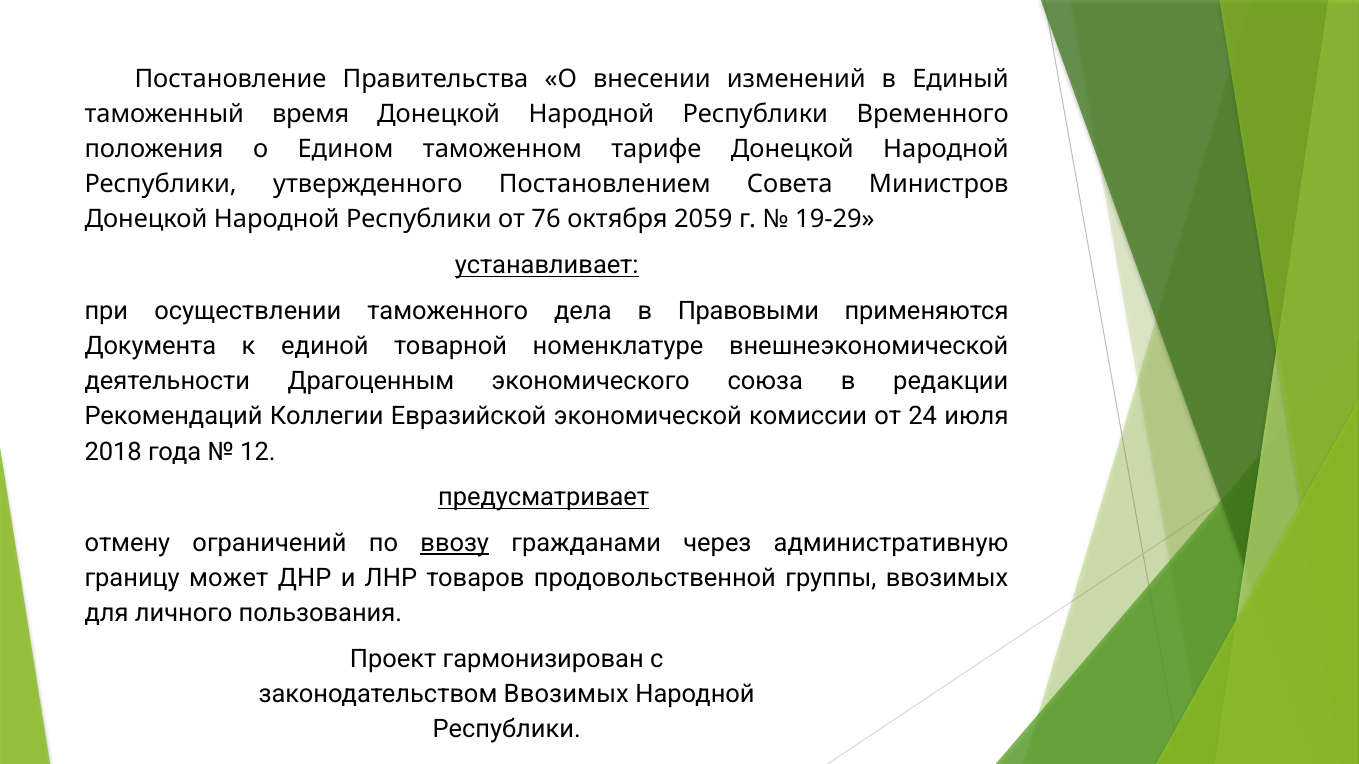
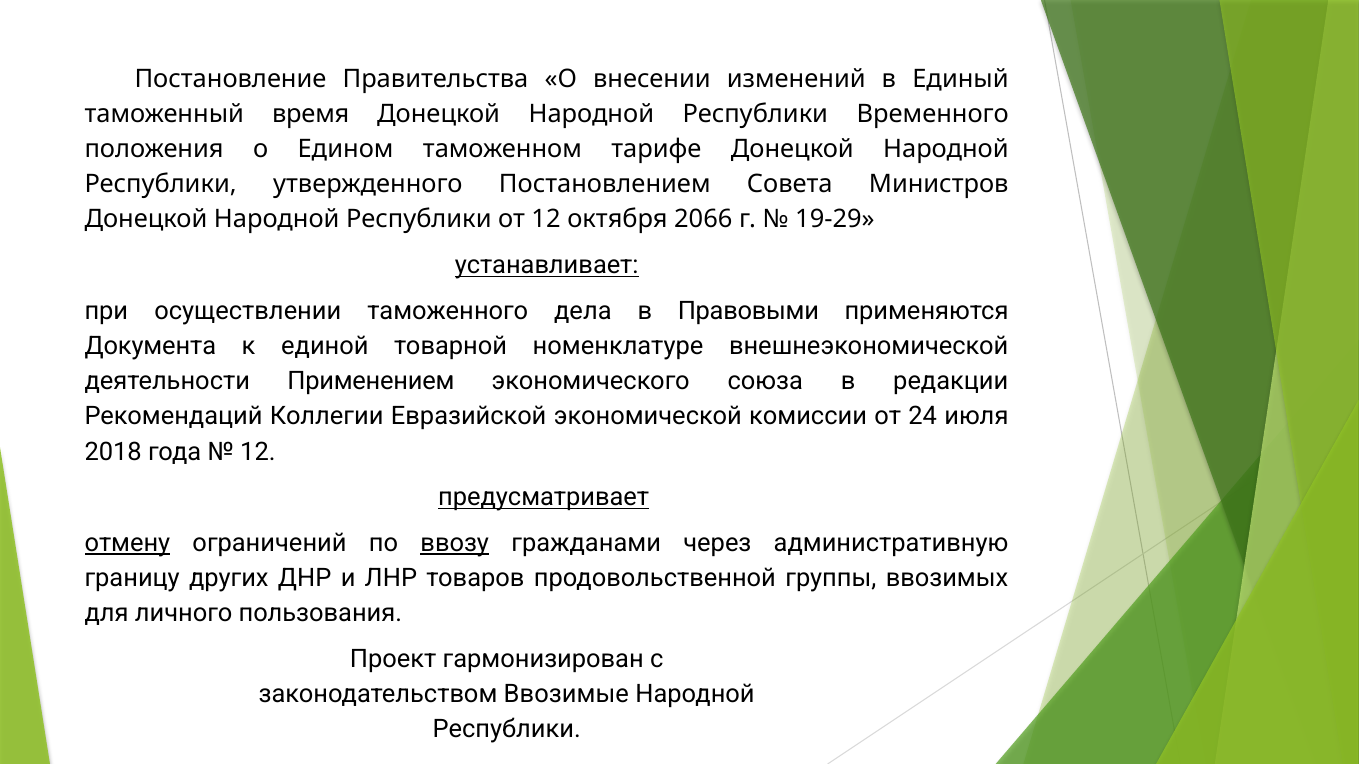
от 76: 76 -> 12
2059: 2059 -> 2066
Драгоценным: Драгоценным -> Применением
отмену underline: none -> present
может: может -> других
законодательством Ввозимых: Ввозимых -> Ввозимые
